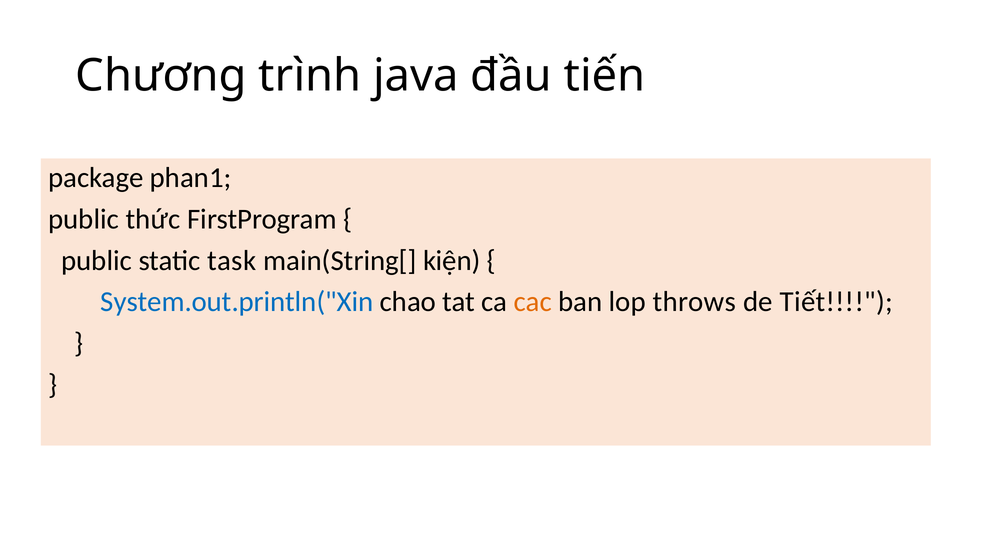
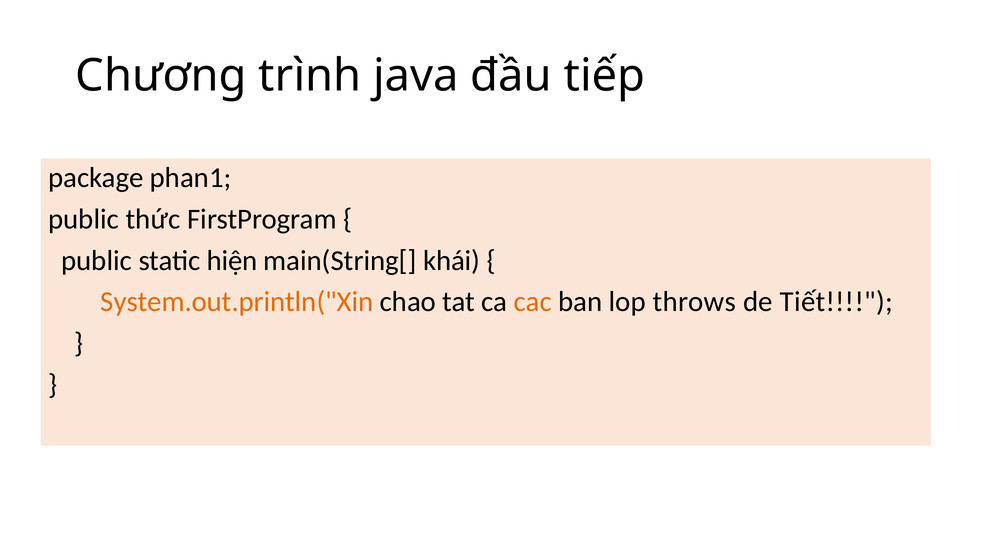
tiến: tiến -> tiếp
task: task -> hiện
kiện: kiện -> khái
System.out.println("Xin colour: blue -> orange
